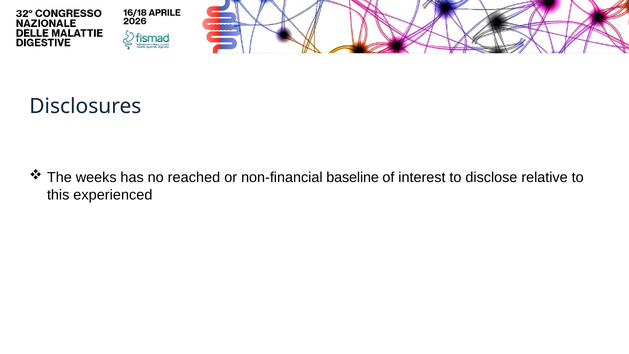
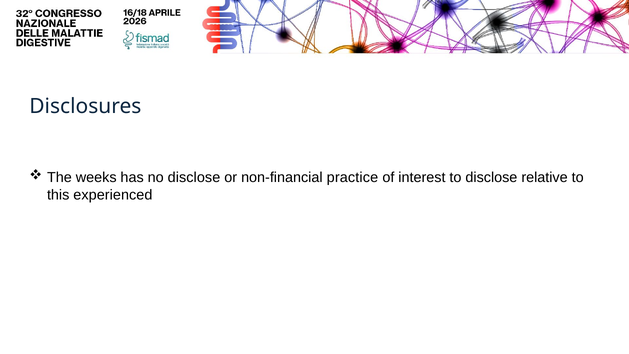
no reached: reached -> disclose
baseline: baseline -> practice
